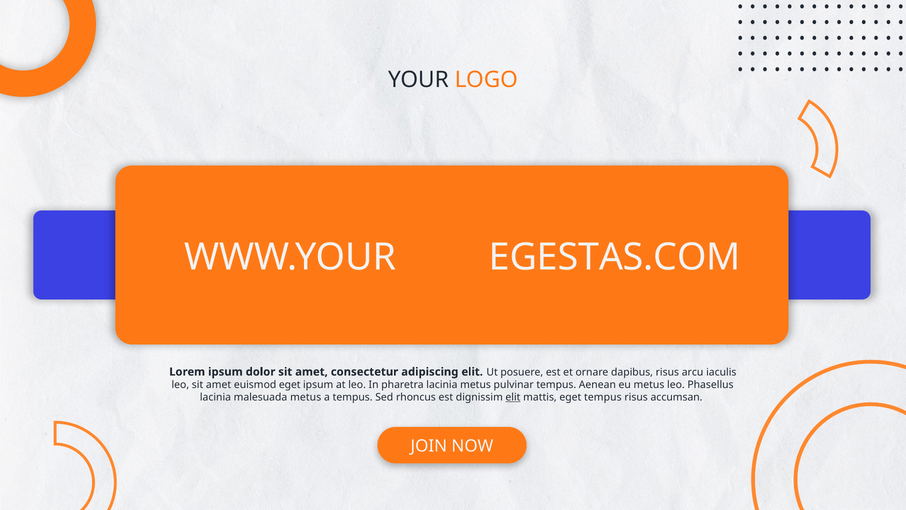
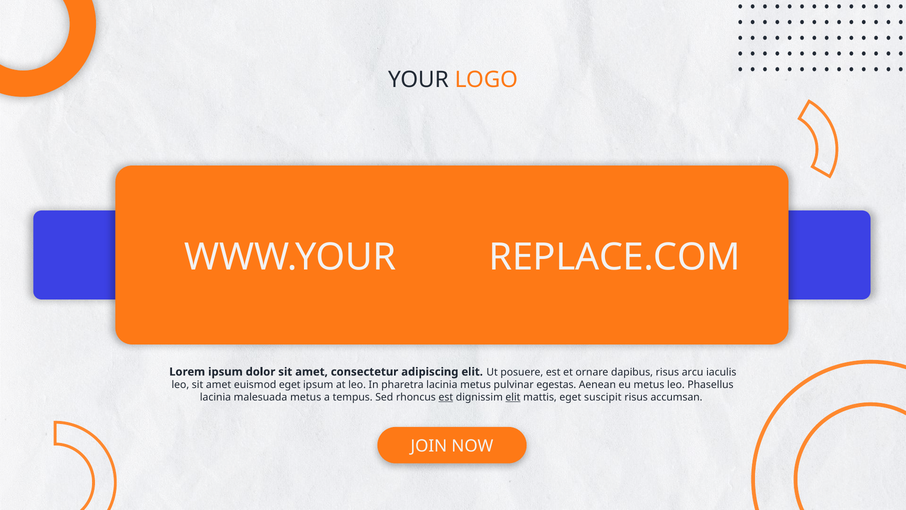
EGESTAS.COM: EGESTAS.COM -> REPLACE.COM
pulvinar tempus: tempus -> egestas
est at (446, 397) underline: none -> present
eget tempus: tempus -> suscipit
